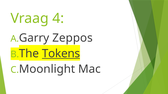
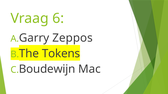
4: 4 -> 6
Tokens underline: present -> none
Moonlight: Moonlight -> Boudewijn
